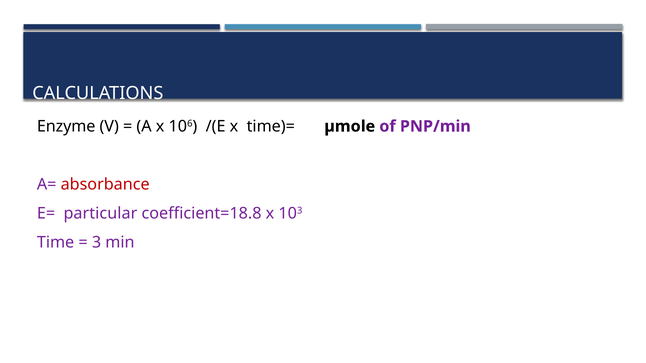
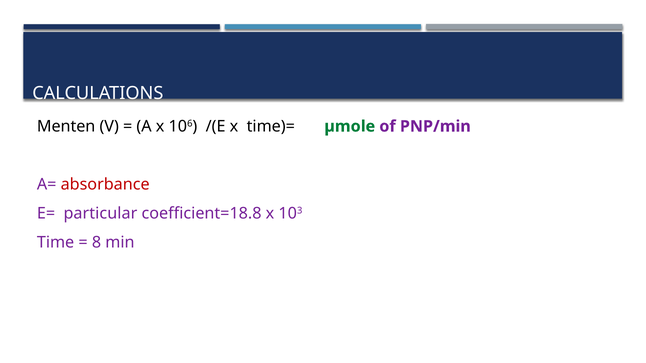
Enzyme: Enzyme -> Menten
µmole colour: black -> green
3: 3 -> 8
